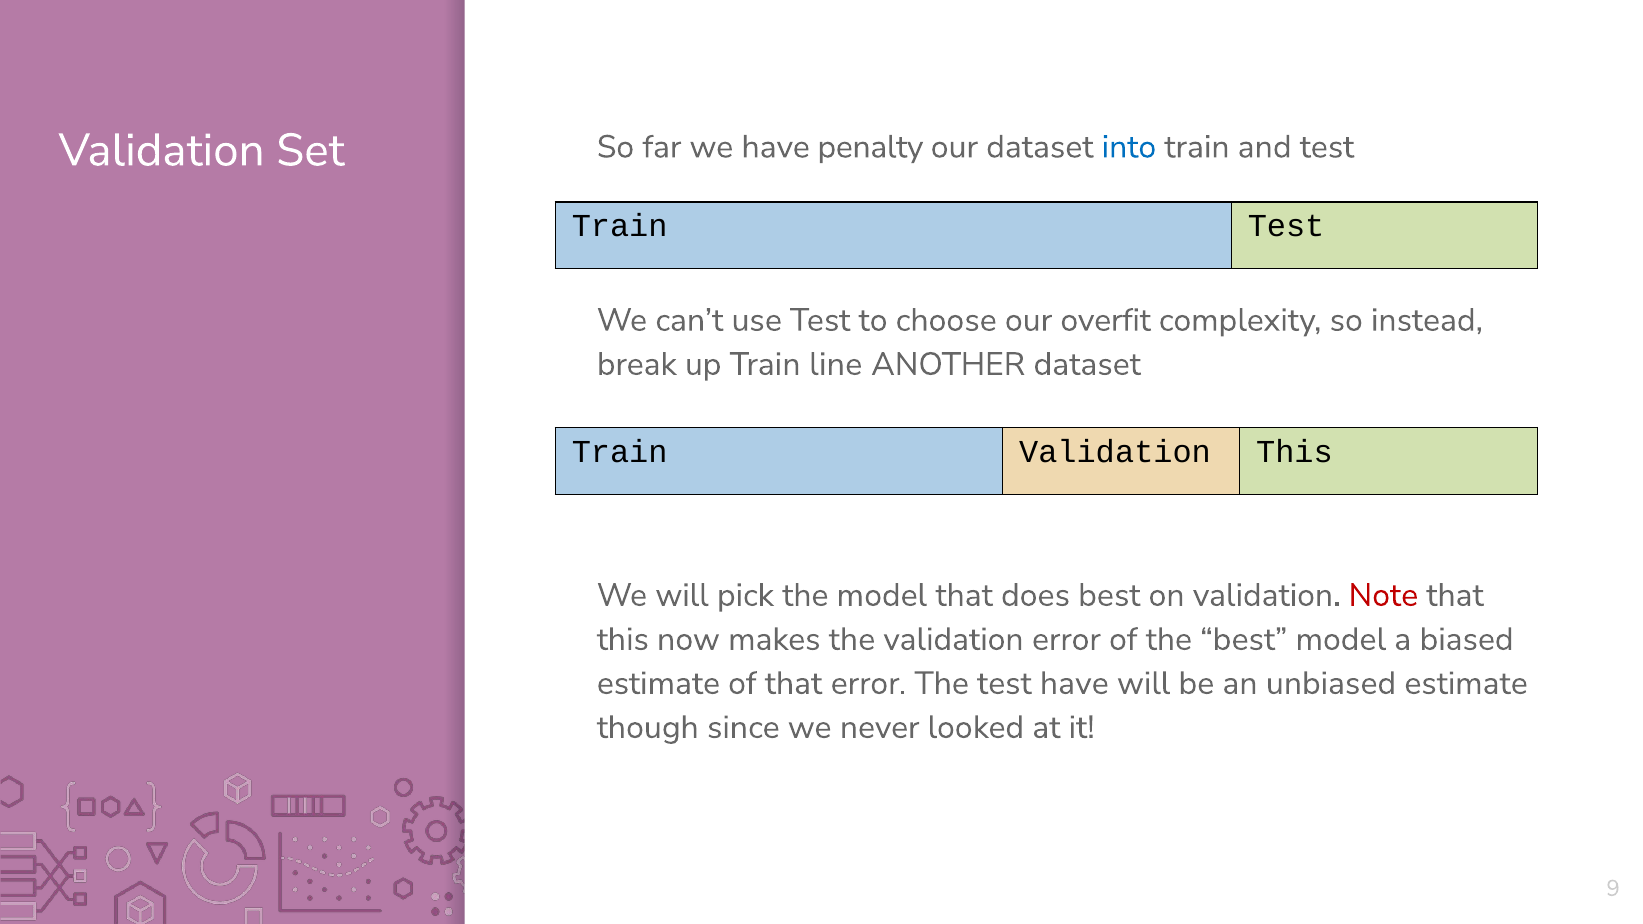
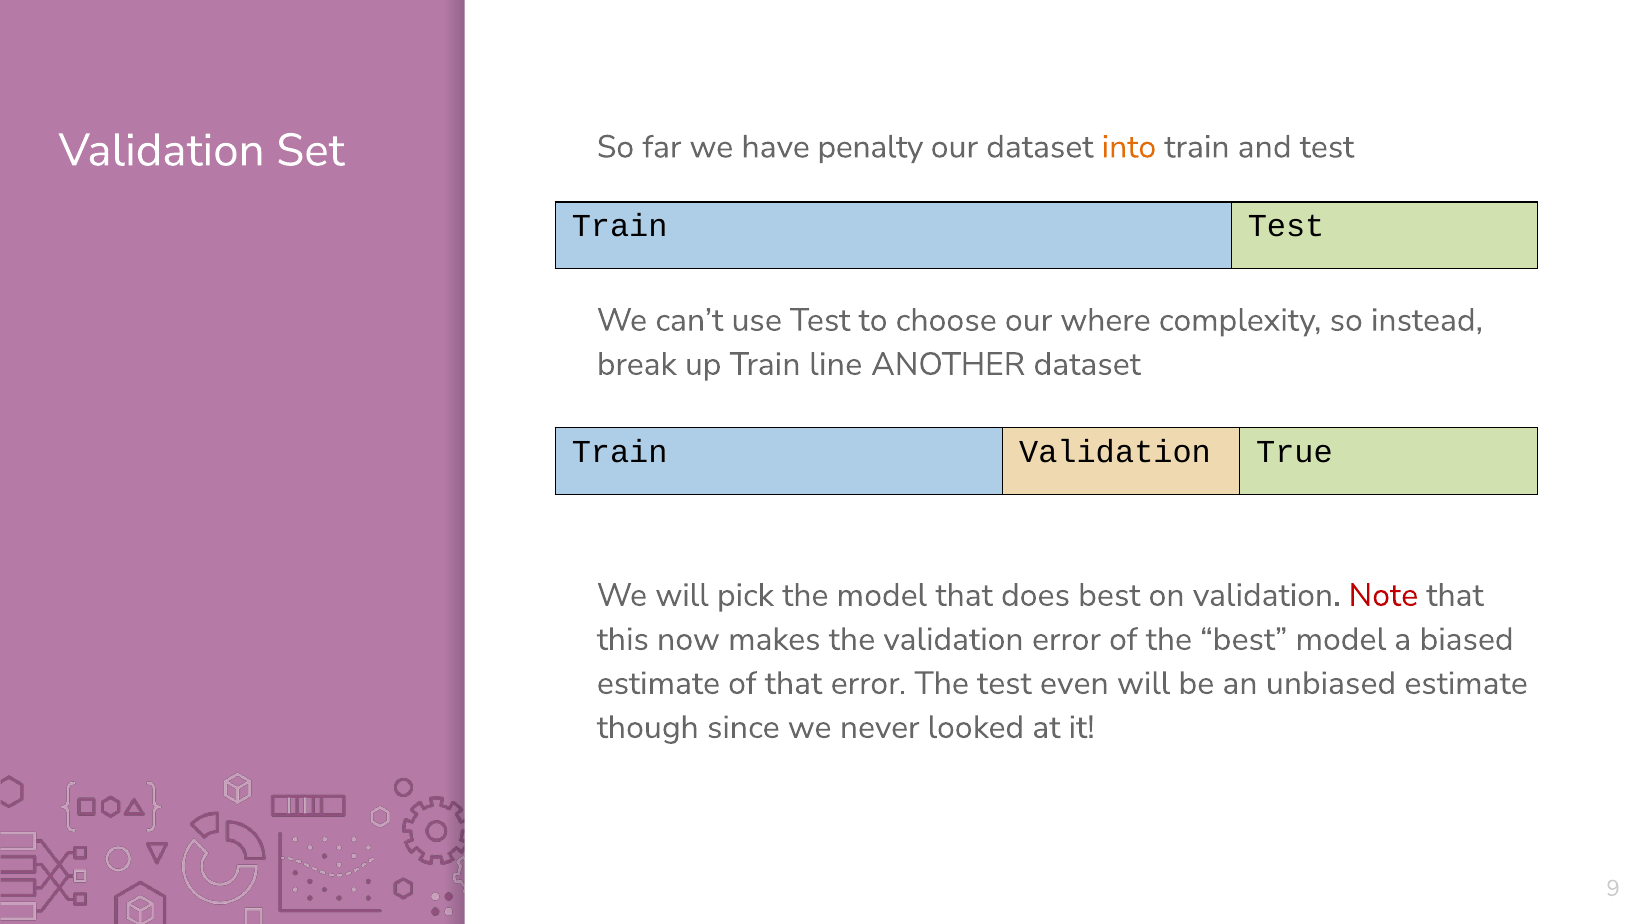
into colour: blue -> orange
overfit: overfit -> where
Validation This: This -> True
test have: have -> even
